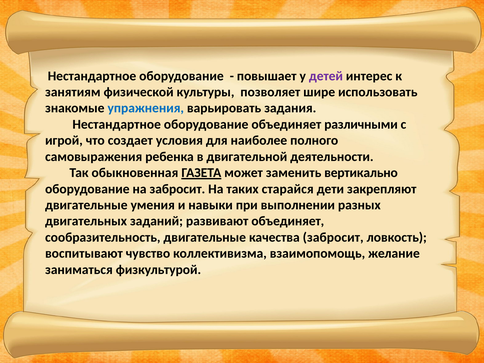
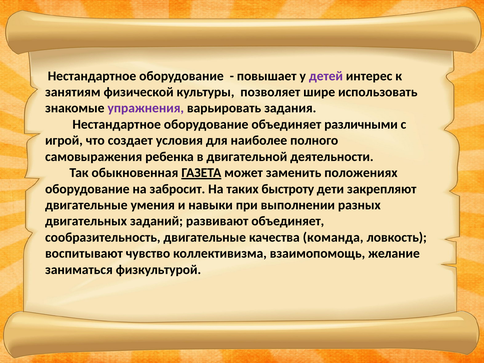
упражнения colour: blue -> purple
вертикально: вертикально -> положениях
старайся: старайся -> быстроту
качества забросит: забросит -> команда
